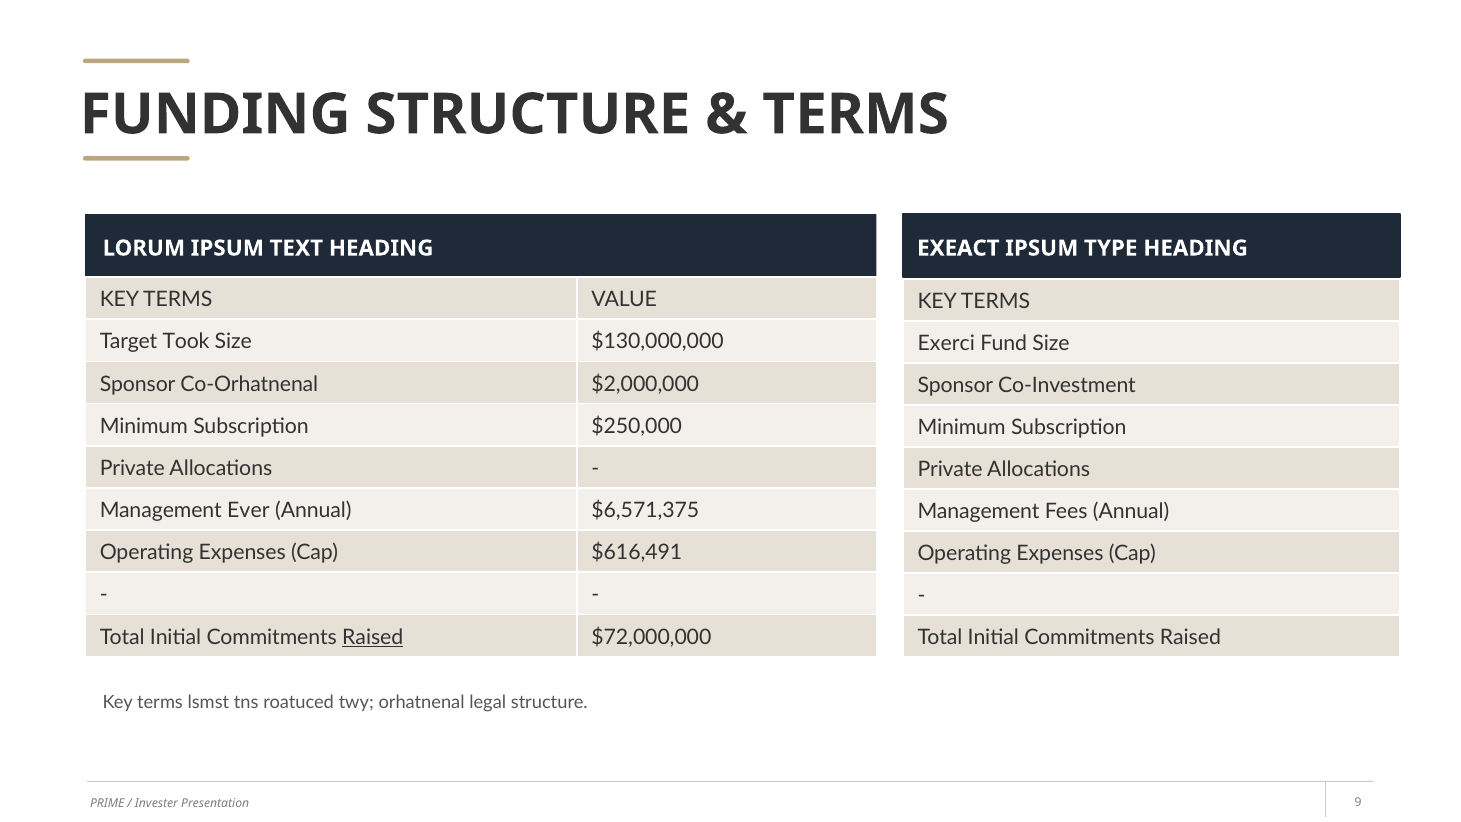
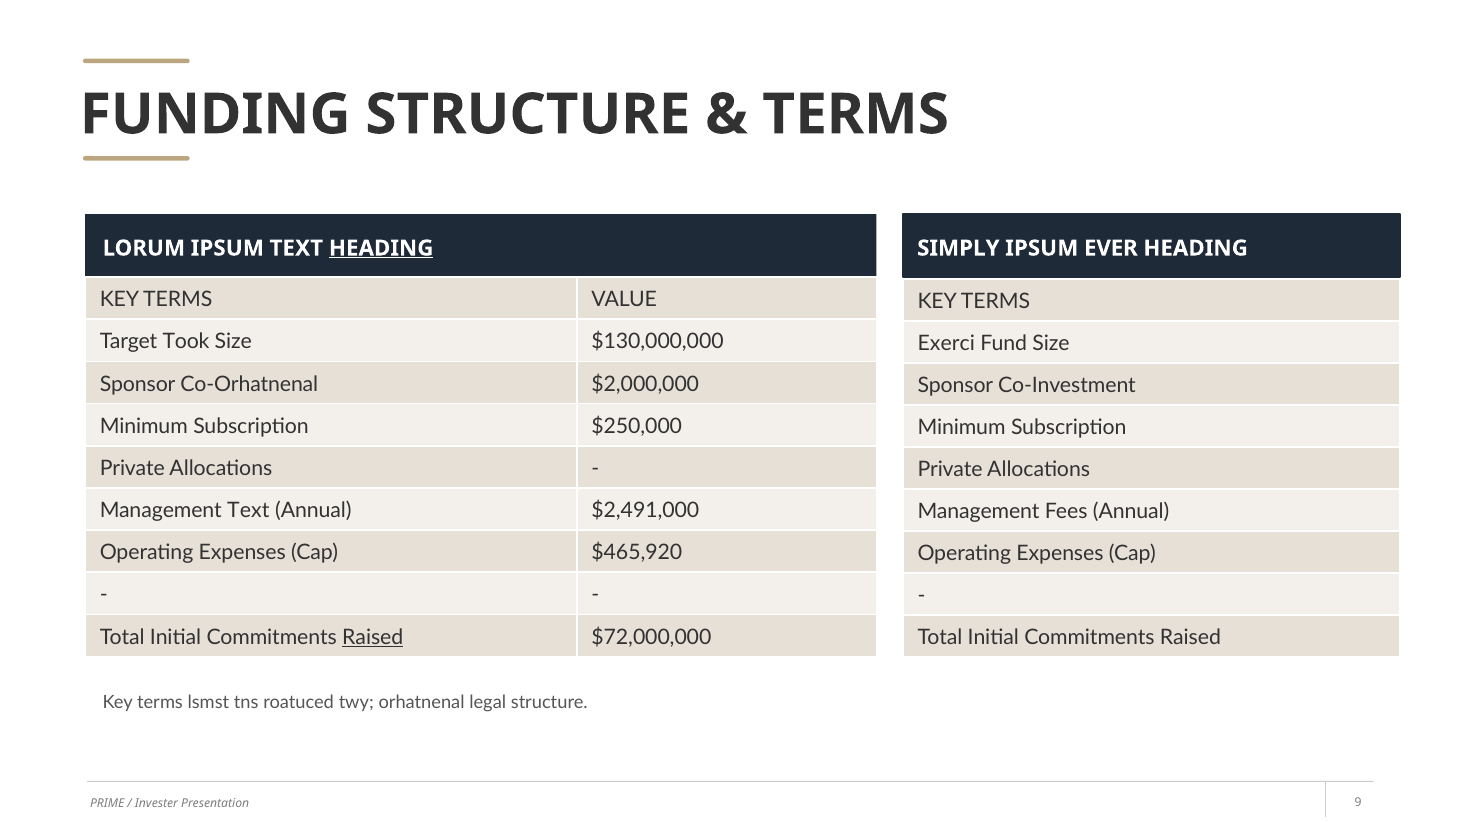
HEADING at (381, 248) underline: none -> present
EXEACT: EXEACT -> SIMPLY
TYPE: TYPE -> EVER
Management Ever: Ever -> Text
$6,571,375: $6,571,375 -> $2,491,000
$616,491: $616,491 -> $465,920
